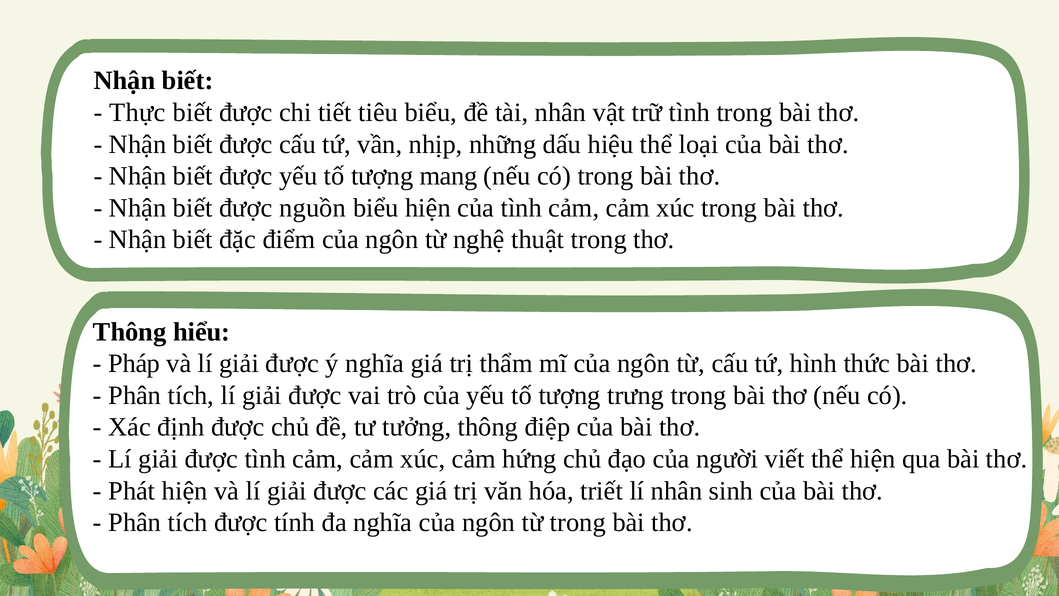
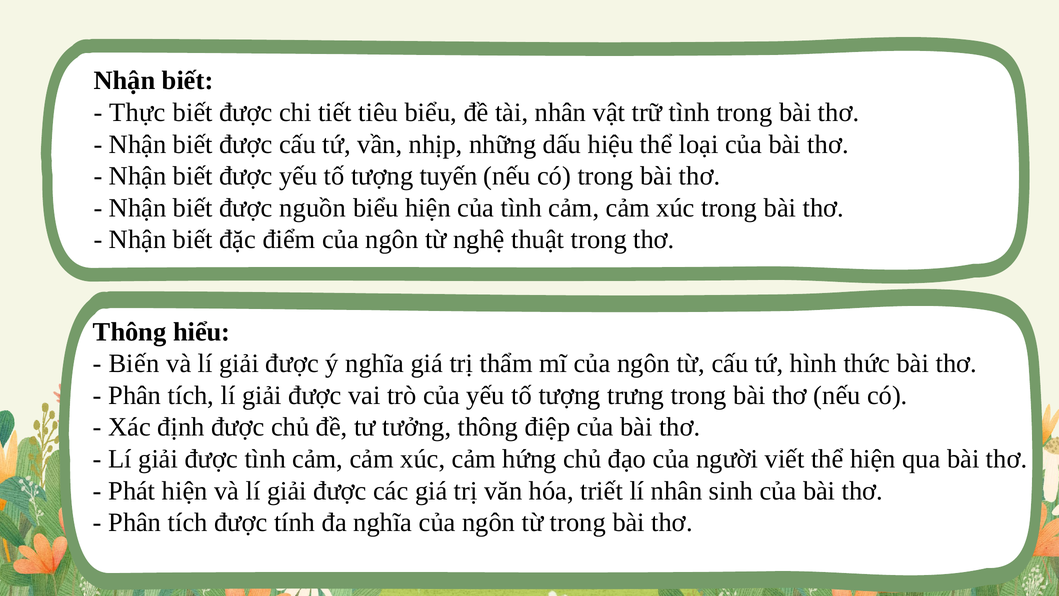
mang: mang -> tuyến
Pháp: Pháp -> Biến
